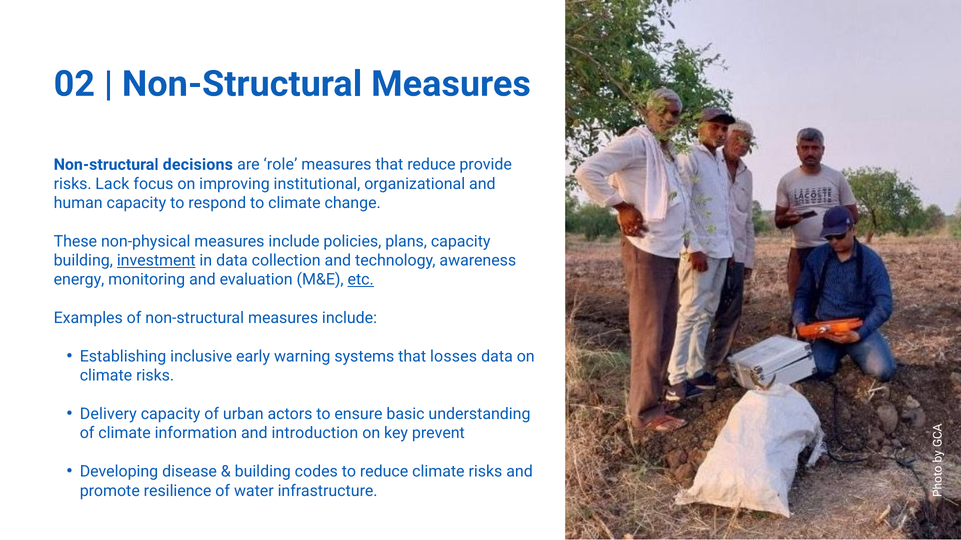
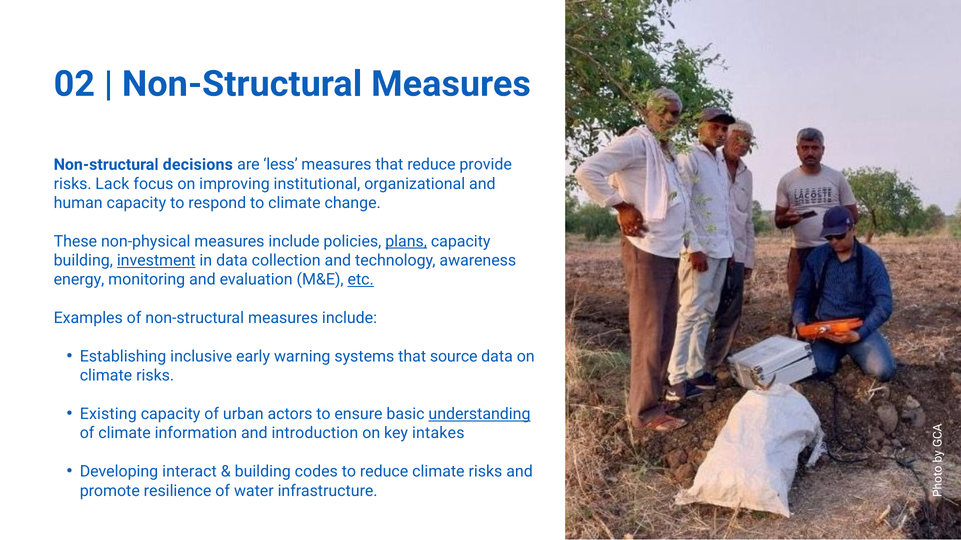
role: role -> less
plans underline: none -> present
losses: losses -> source
Delivery: Delivery -> Existing
understanding underline: none -> present
prevent: prevent -> intakes
disease: disease -> interact
